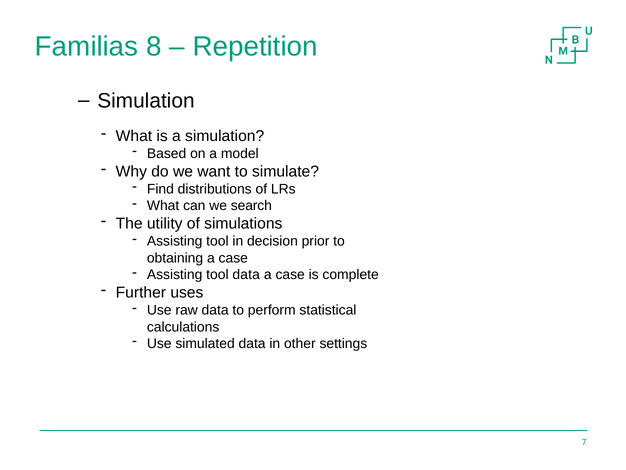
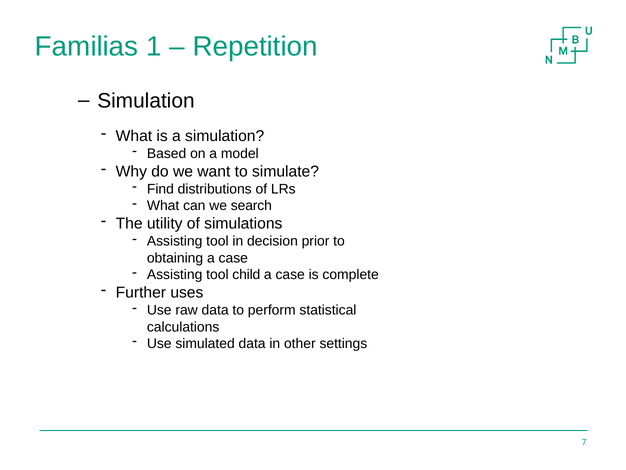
8: 8 -> 1
tool data: data -> child
